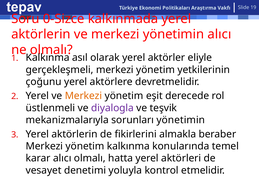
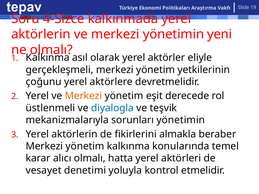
0-Sizce: 0-Sizce -> 4-Sizce
yönetimin alıcı: alıcı -> yeni
diyalogla colour: purple -> blue
